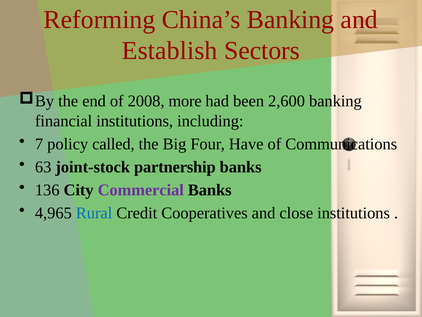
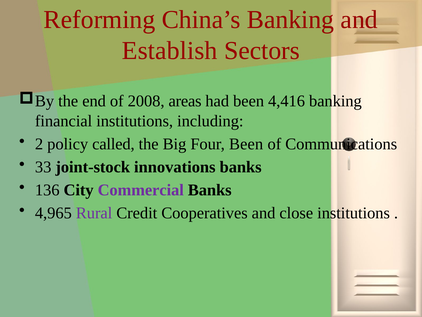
more: more -> areas
2,600: 2,600 -> 4,416
7: 7 -> 2
Four Have: Have -> Been
63: 63 -> 33
partnership: partnership -> innovations
Rural colour: blue -> purple
